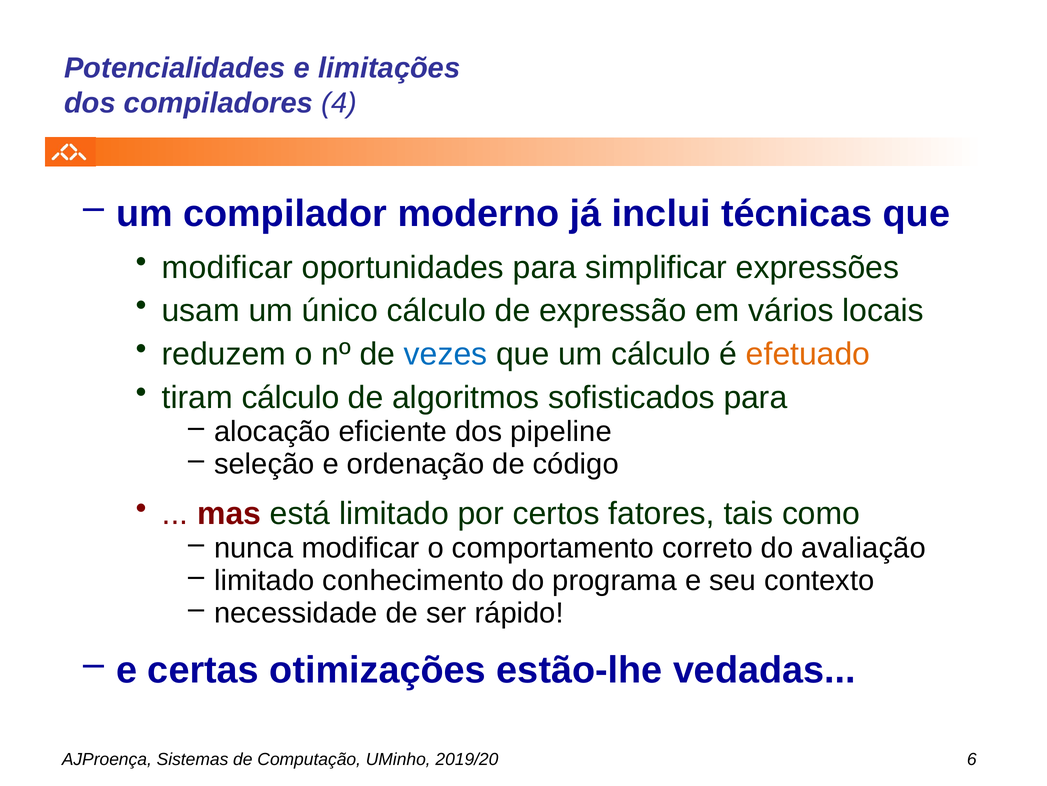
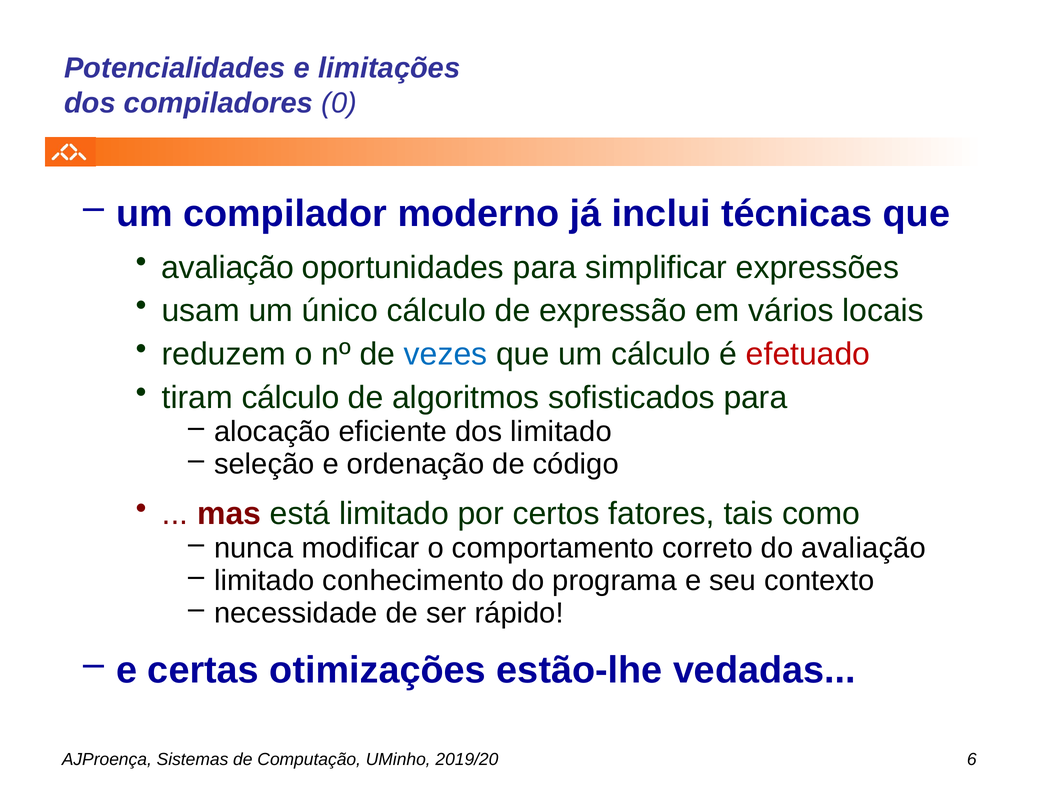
4: 4 -> 0
modificar at (227, 267): modificar -> avaliação
efetuado colour: orange -> red
dos pipeline: pipeline -> limitado
